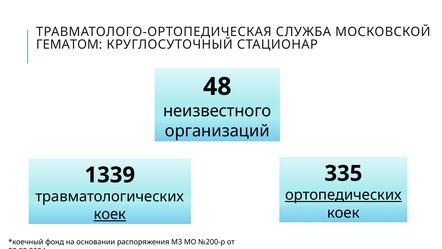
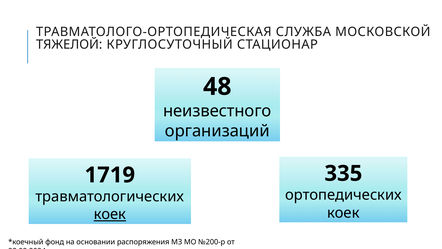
ГЕМАТОМ: ГЕМАТОМ -> ТЯЖЕЛОЙ
1339: 1339 -> 1719
ортопедических underline: present -> none
